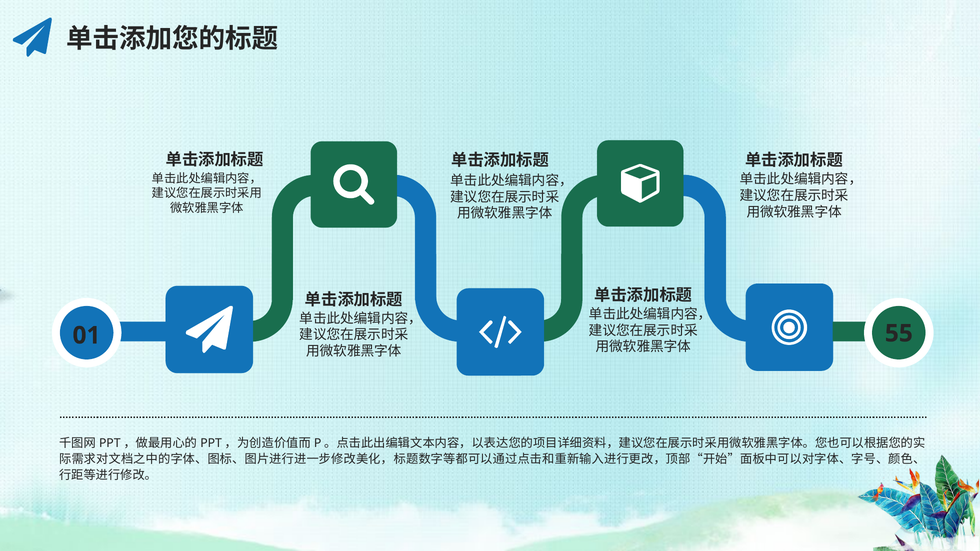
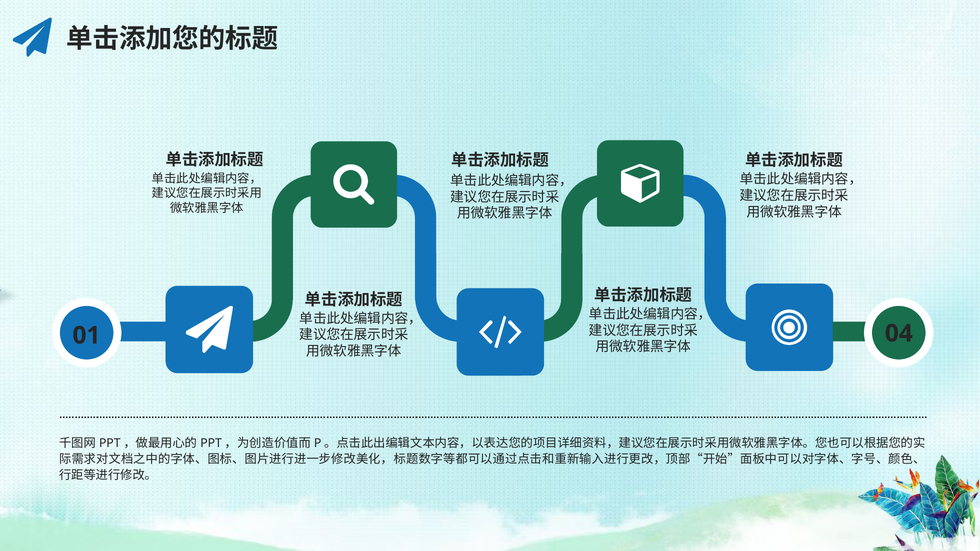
55: 55 -> 04
